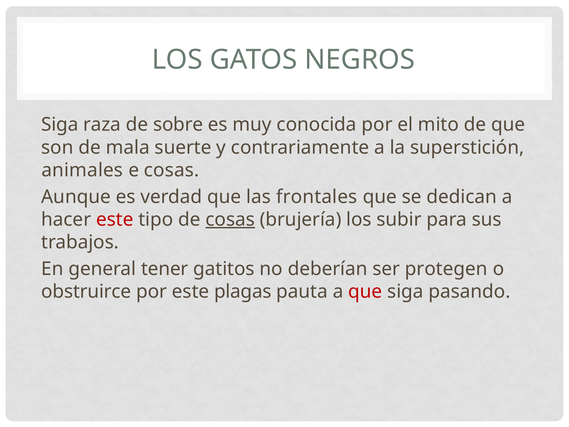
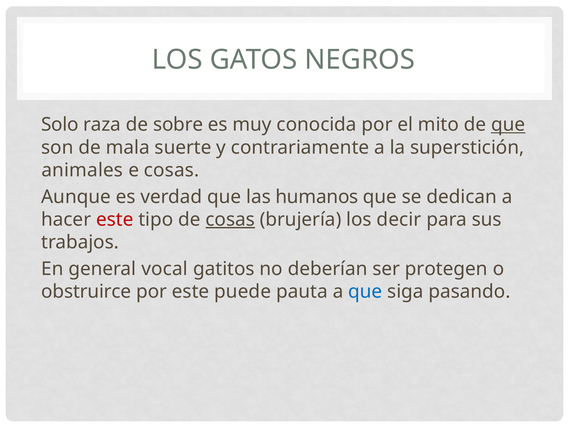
Siga at (60, 125): Siga -> Solo
que at (508, 125) underline: none -> present
frontales: frontales -> humanos
subir: subir -> decir
tener: tener -> vocal
plagas: plagas -> puede
que at (365, 292) colour: red -> blue
